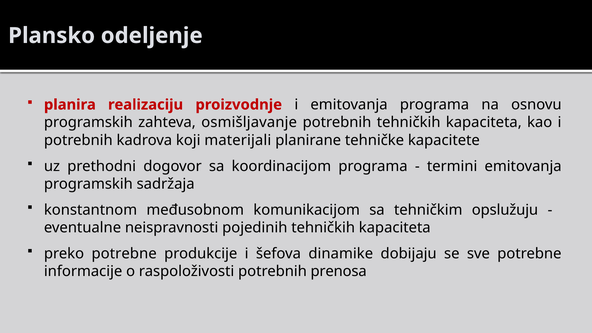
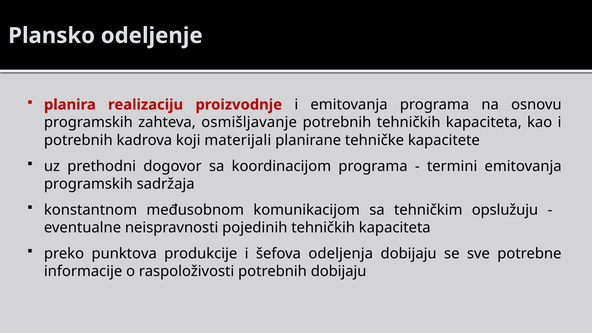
preko potrebne: potrebne -> punktova
dinamike: dinamike -> odeljenja
potrebnih prenosa: prenosa -> dobijaju
